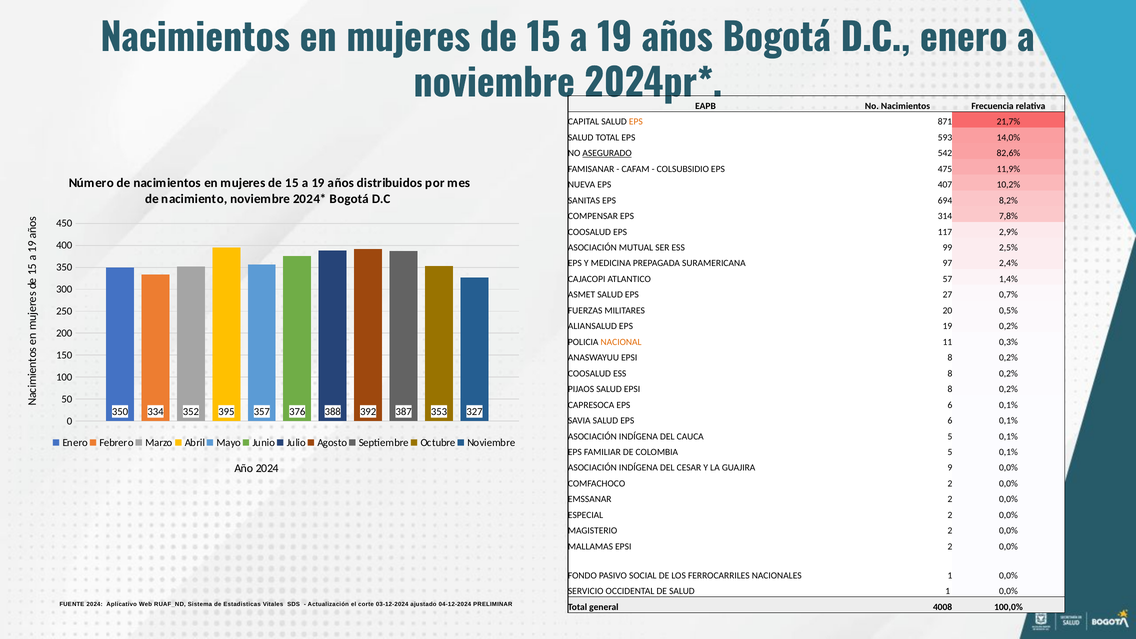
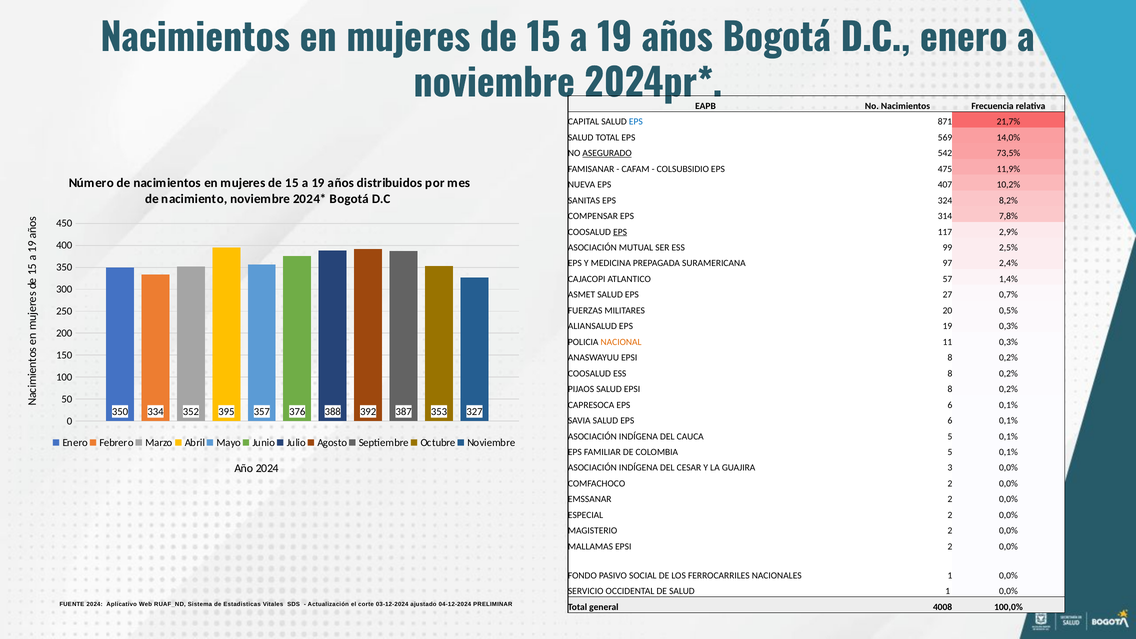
EPS at (636, 122) colour: orange -> blue
593: 593 -> 569
82,6%: 82,6% -> 73,5%
694: 694 -> 324
EPS at (620, 232) underline: none -> present
19 0,2%: 0,2% -> 0,3%
GUAJIRA 9: 9 -> 3
